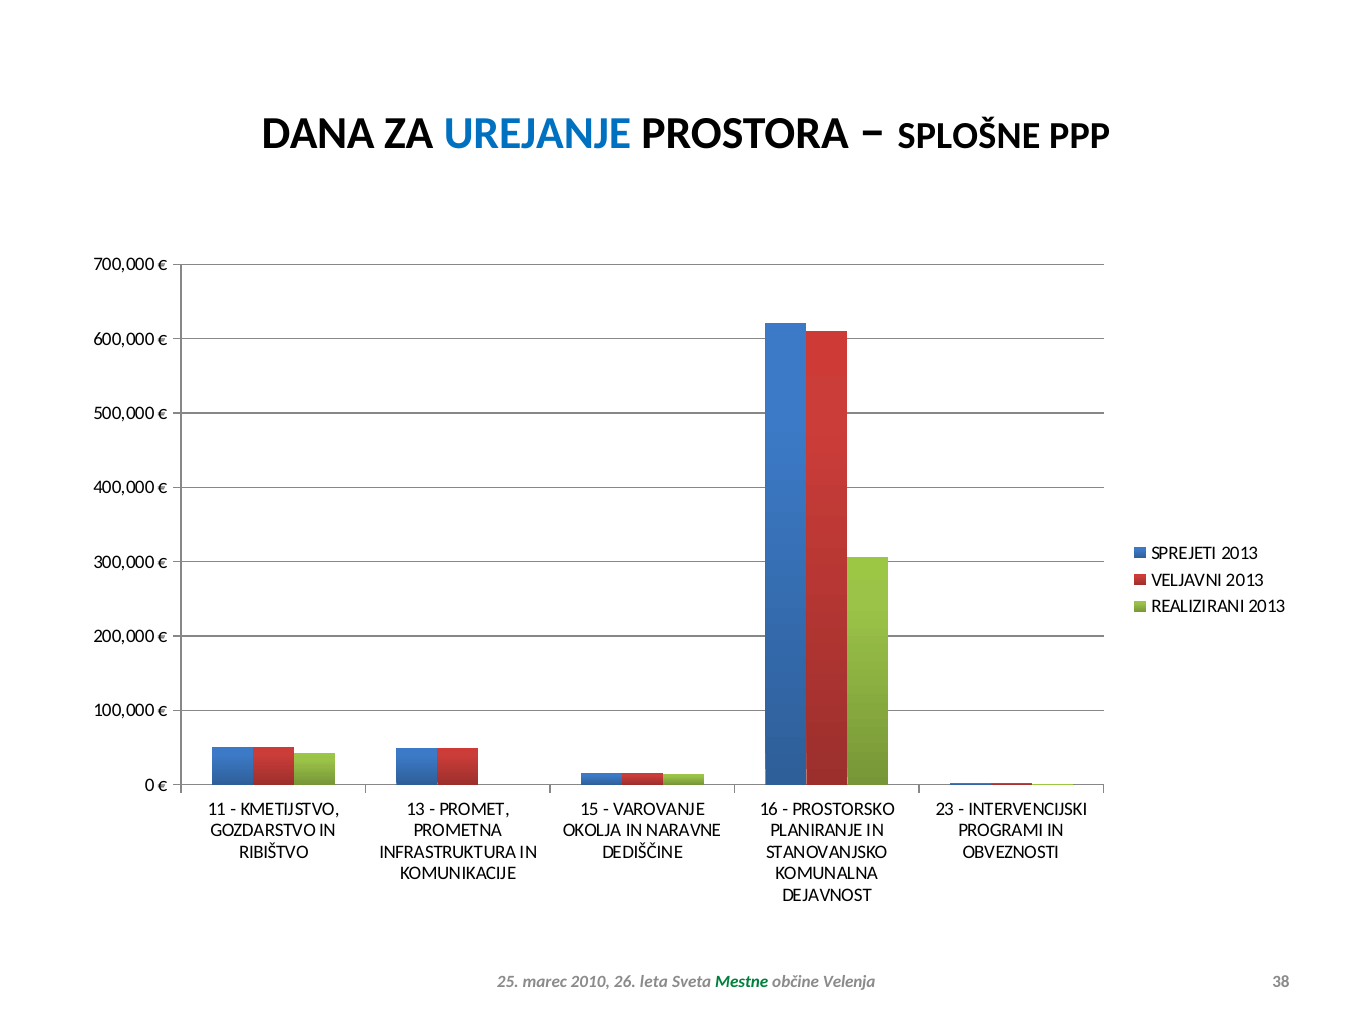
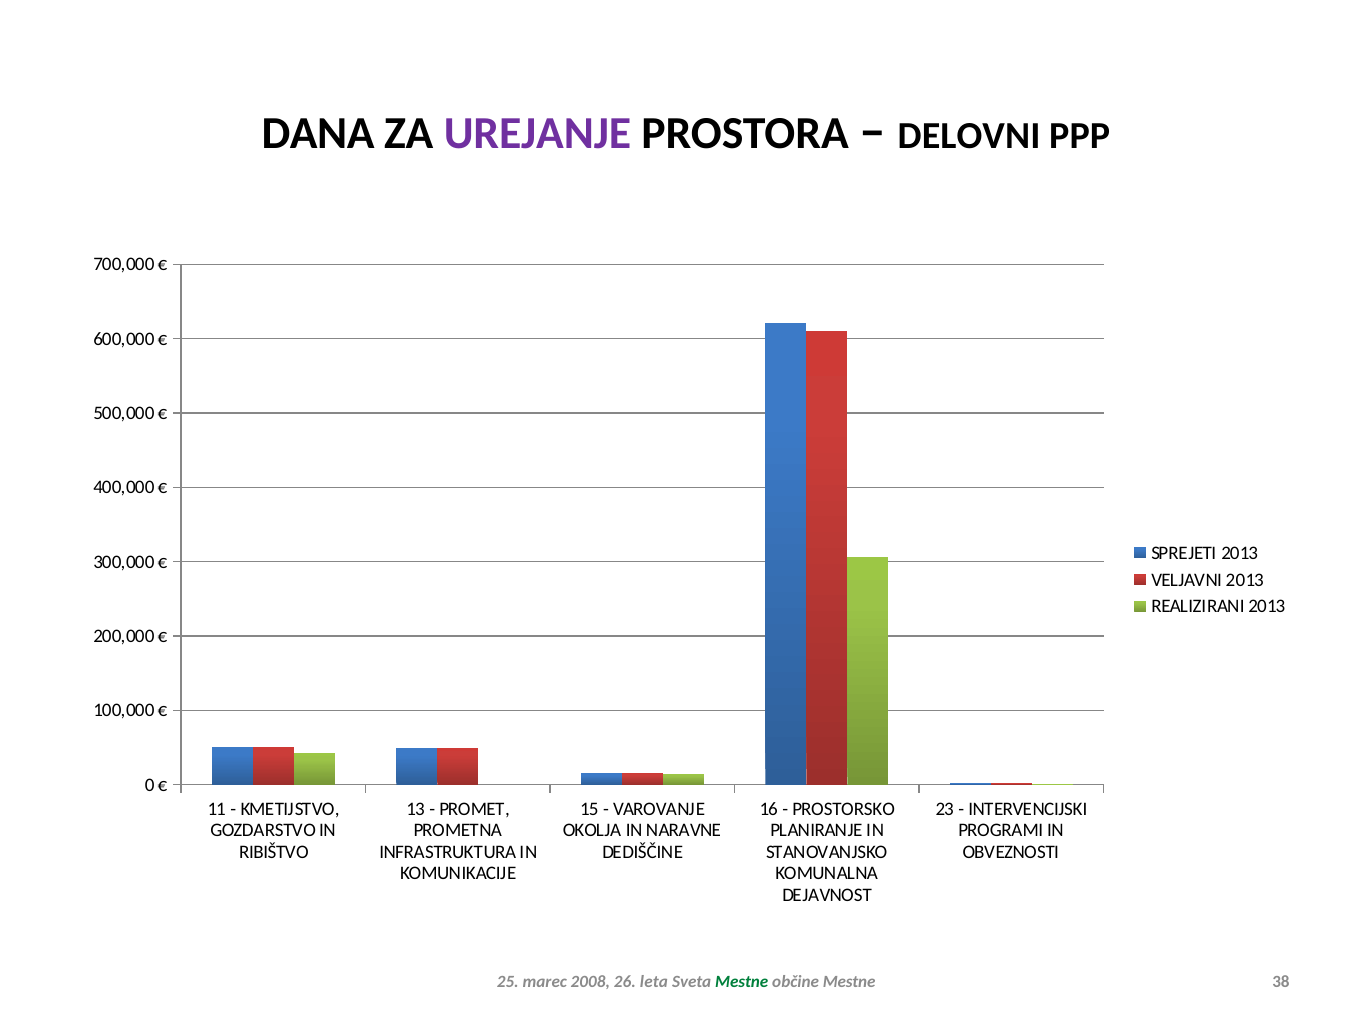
UREJANJE colour: blue -> purple
SPLOŠNE: SPLOŠNE -> DELOVNI
2010: 2010 -> 2008
občine Velenja: Velenja -> Mestne
